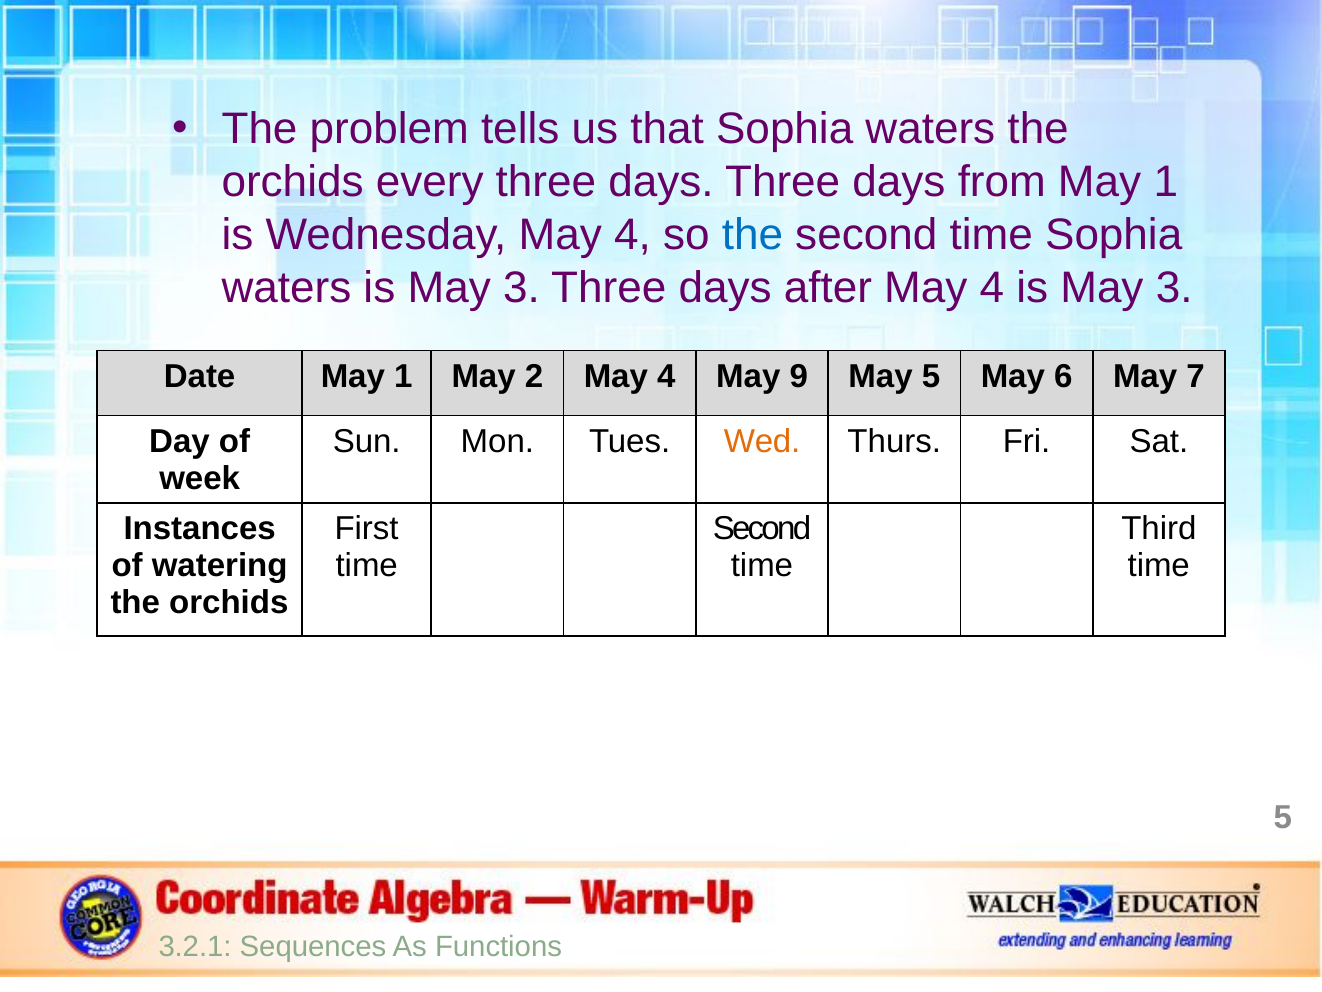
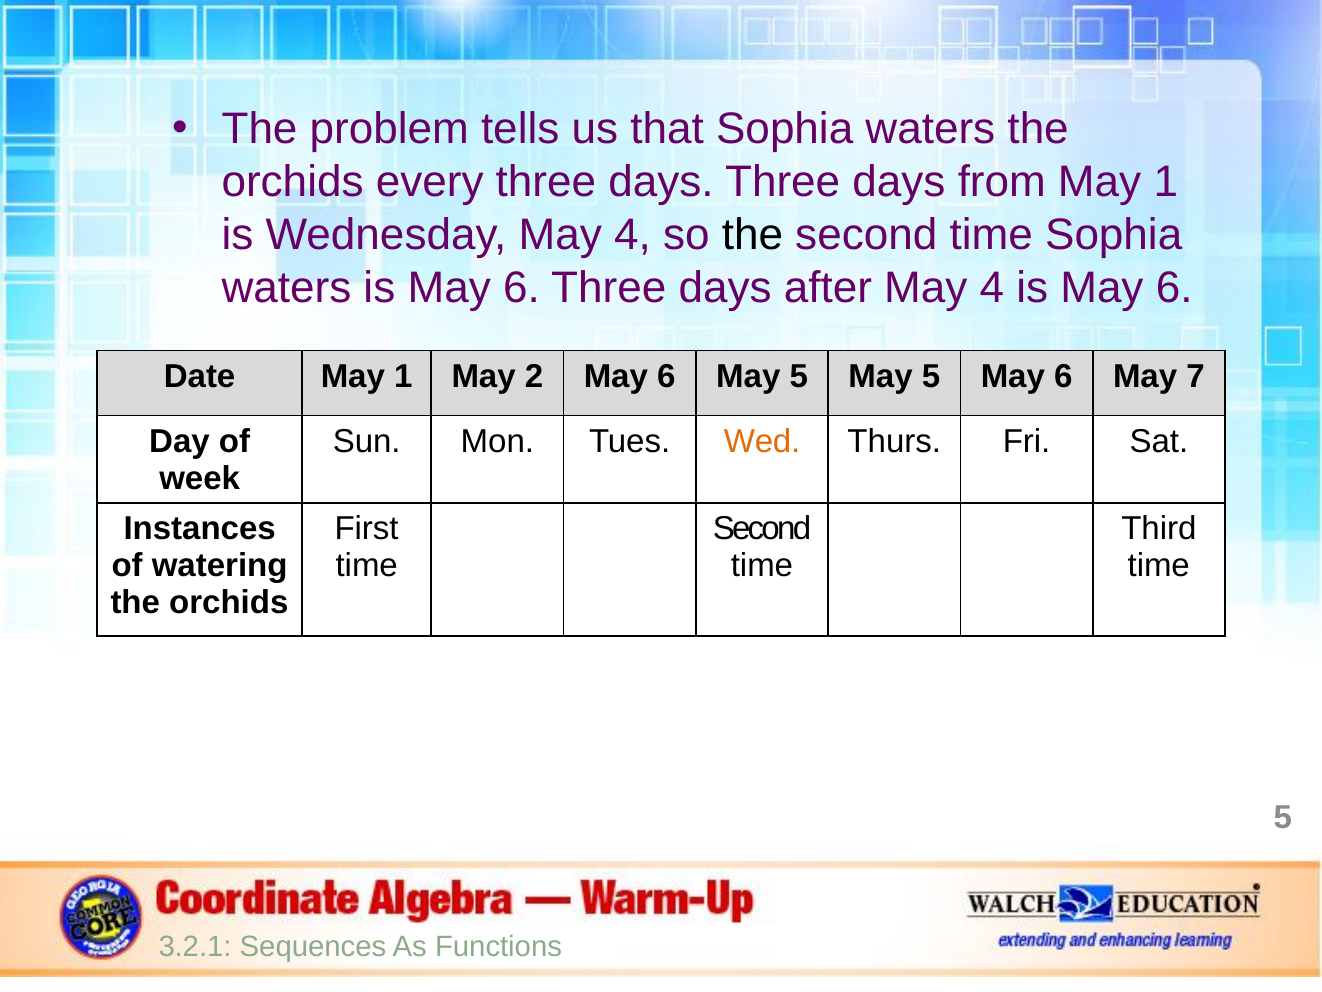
the at (753, 235) colour: blue -> black
waters is May 3: 3 -> 6
4 is May 3: 3 -> 6
2 May 4: 4 -> 6
9 at (799, 376): 9 -> 5
